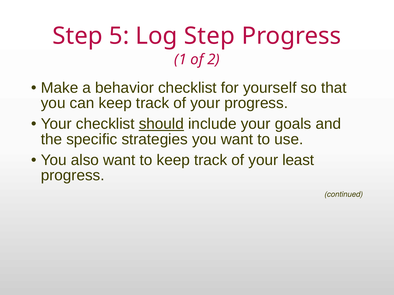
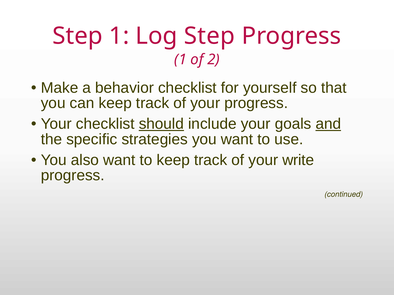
Step 5: 5 -> 1
and underline: none -> present
least: least -> write
